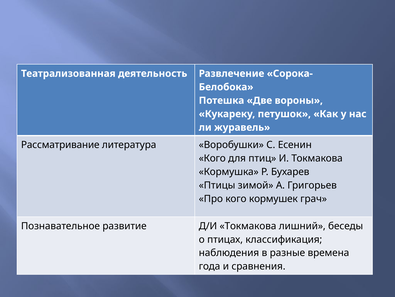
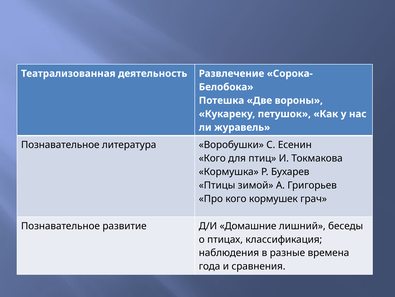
Рассматривание at (60, 145): Рассматривание -> Познавательное
Д/И Токмакова: Токмакова -> Домашние
